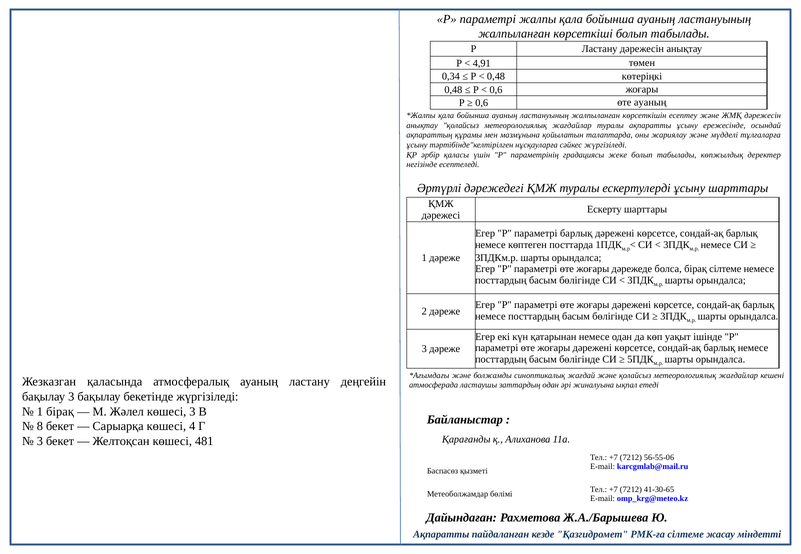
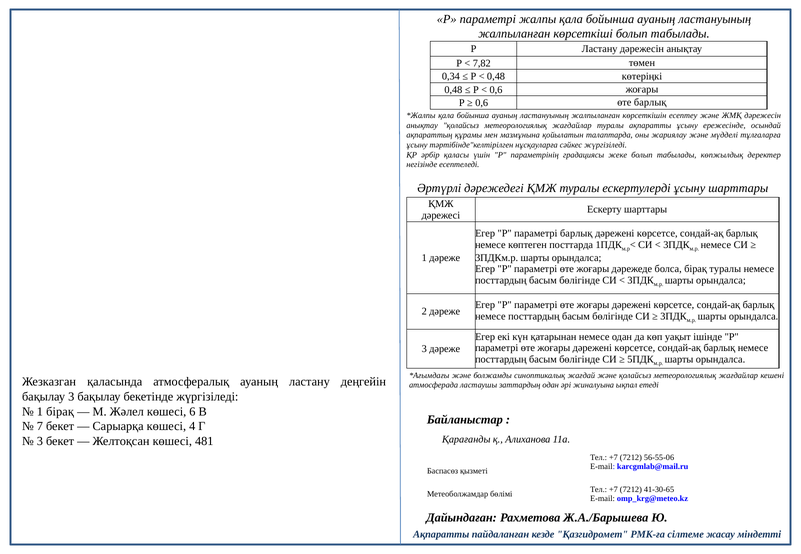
4,91: 4,91 -> 7,82
өте ауаның: ауаның -> барлық
бірақ сілтеме: сілтеме -> туралы
көшесі 3: 3 -> 6
8: 8 -> 7
